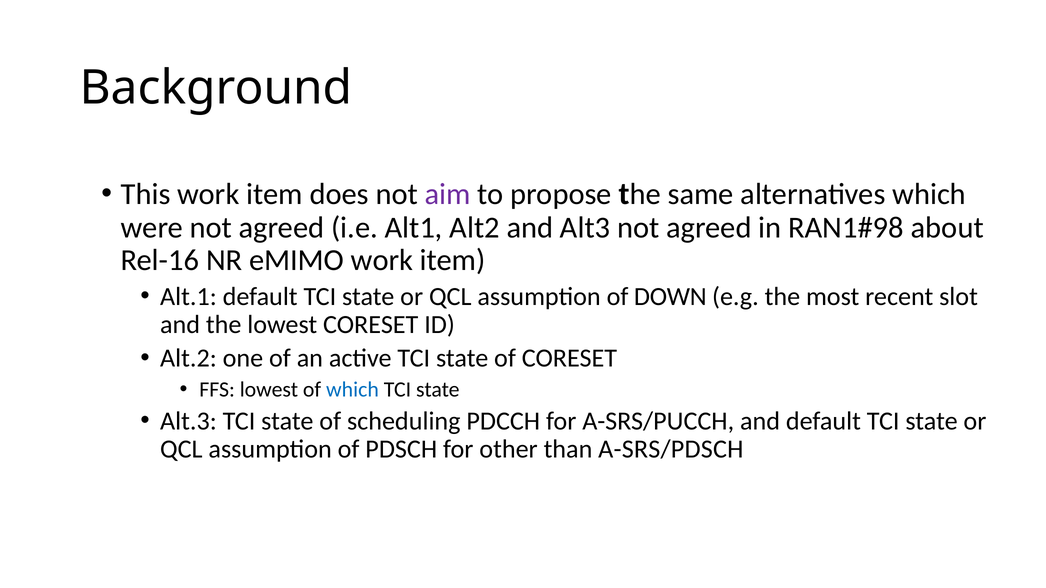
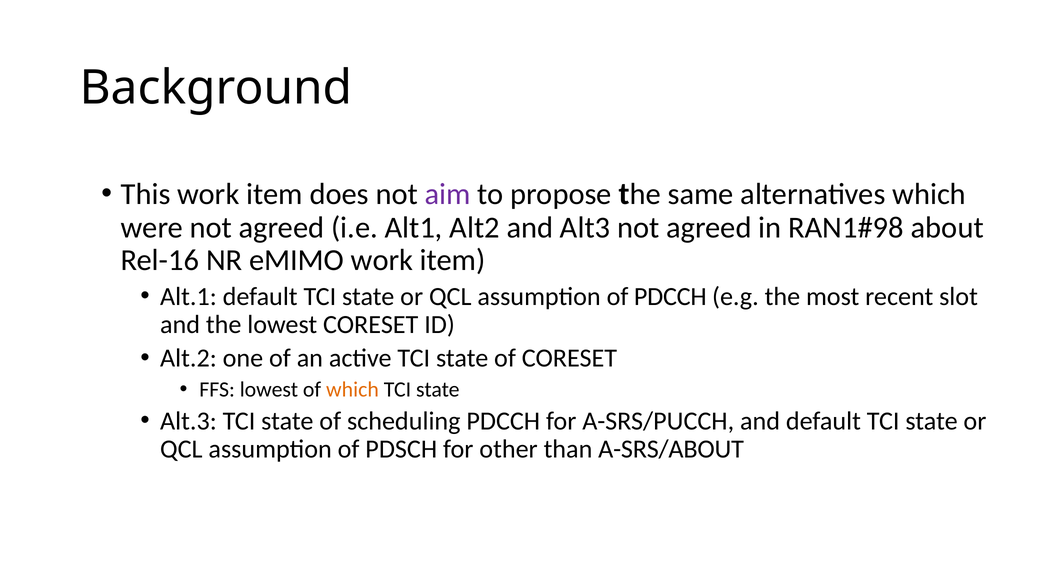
of DOWN: DOWN -> PDCCH
which at (352, 390) colour: blue -> orange
A-SRS/PDSCH: A-SRS/PDSCH -> A-SRS/ABOUT
